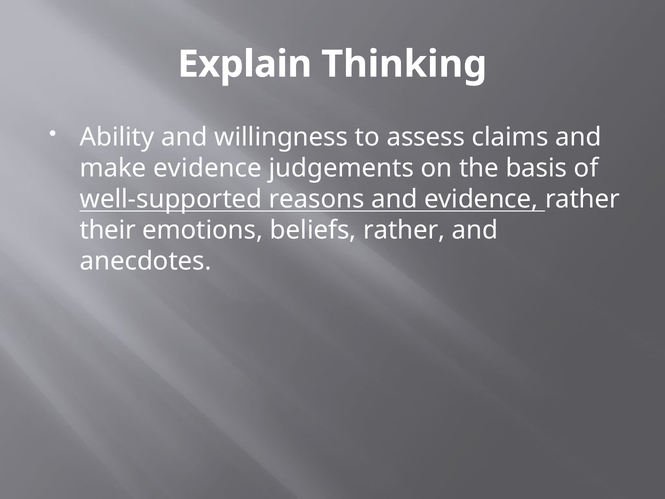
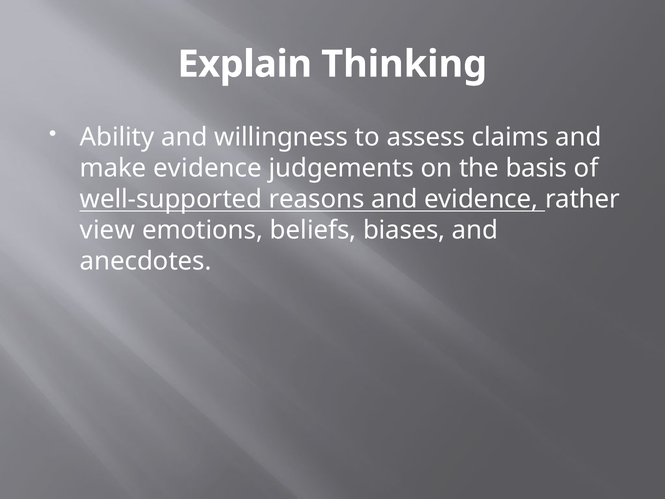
their: their -> view
beliefs rather: rather -> biases
